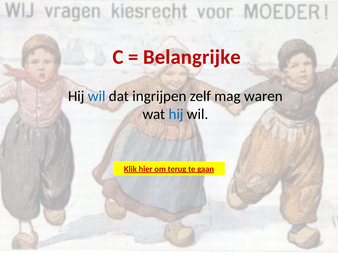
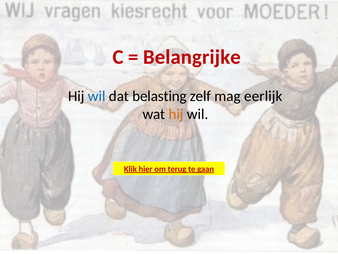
ingrijpen: ingrijpen -> belasting
waren: waren -> eerlijk
hij at (176, 114) colour: blue -> orange
